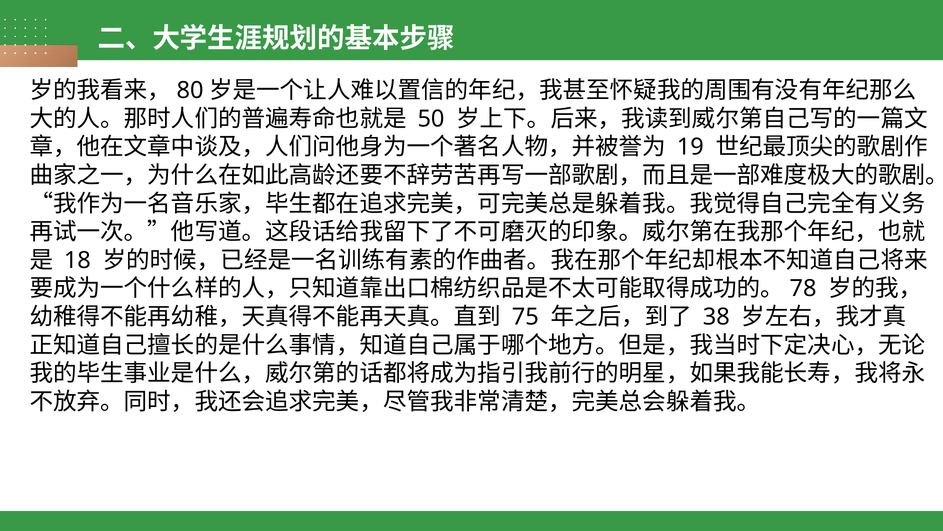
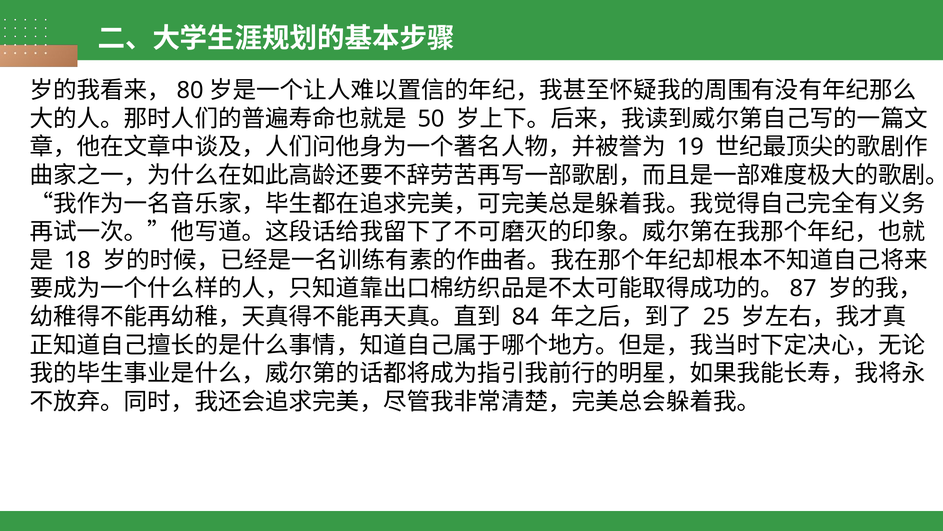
78: 78 -> 87
75: 75 -> 84
38: 38 -> 25
